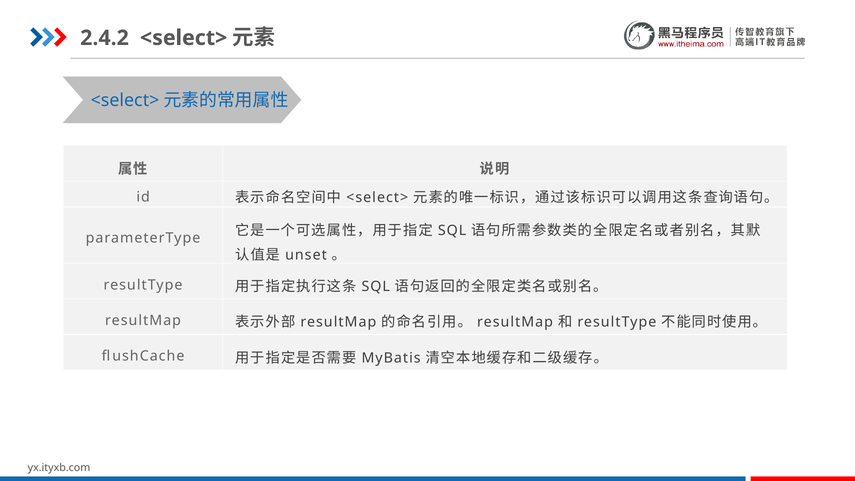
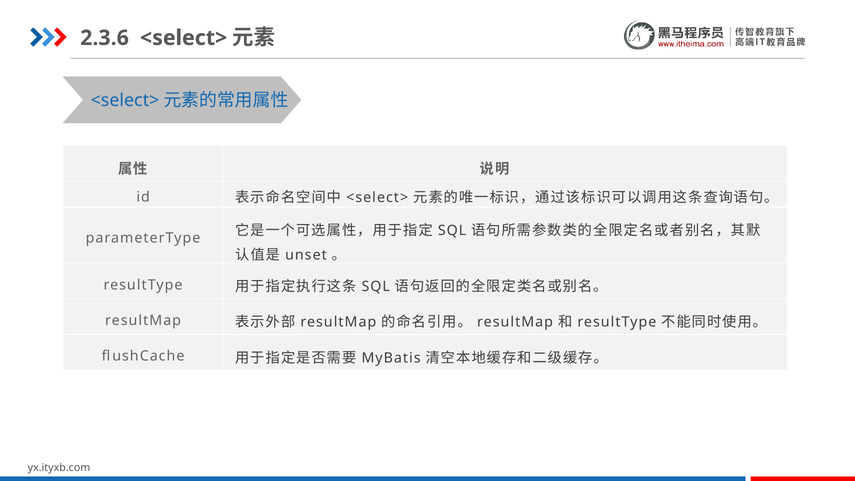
2.4.2: 2.4.2 -> 2.3.6
